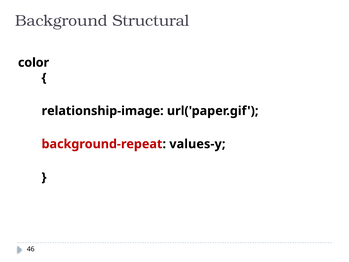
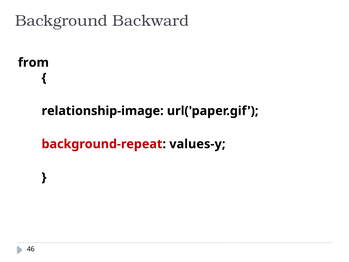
Structural: Structural -> Backward
color: color -> from
